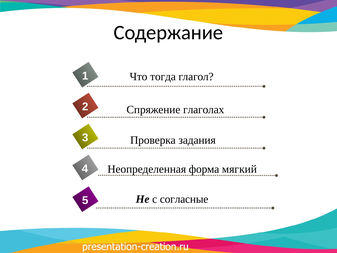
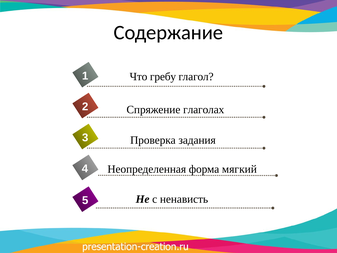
тогда: тогда -> гребу
согласные: согласные -> ненависть
